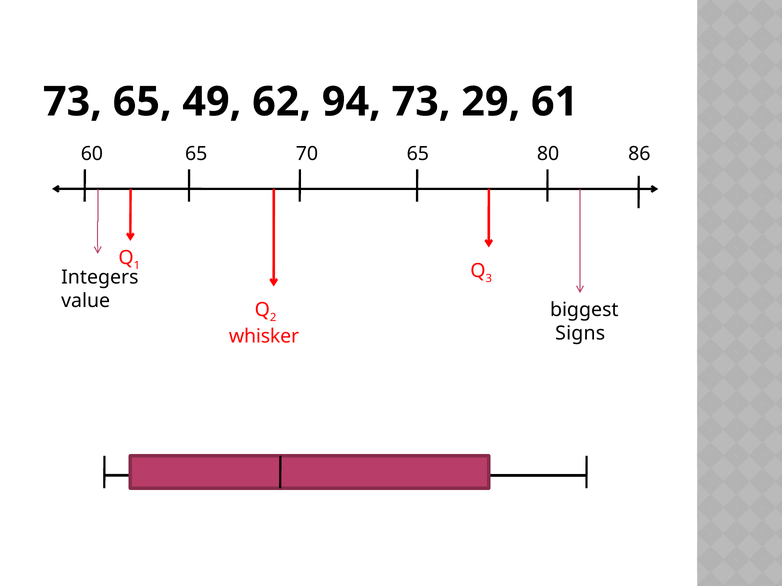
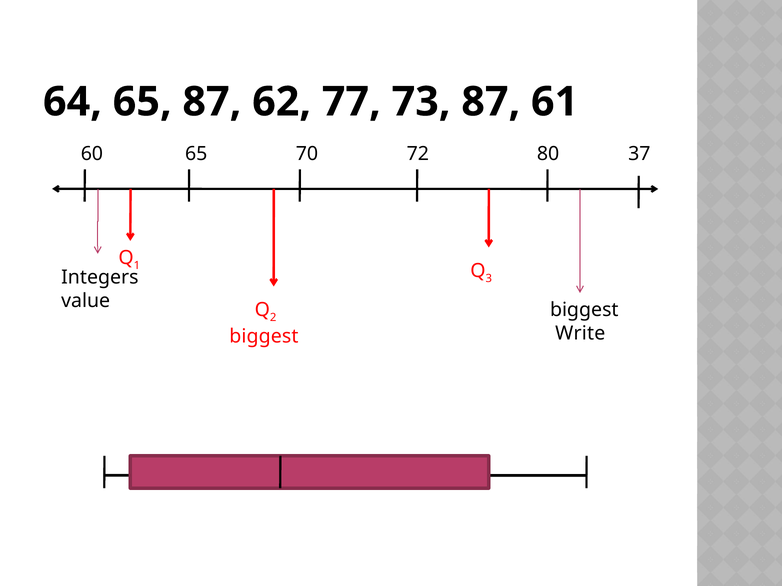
73 at (72, 102): 73 -> 64
65 49: 49 -> 87
94: 94 -> 77
73 29: 29 -> 87
70 65: 65 -> 72
86: 86 -> 37
Signs: Signs -> Write
whisker at (264, 337): whisker -> biggest
